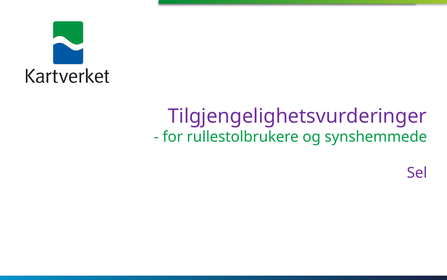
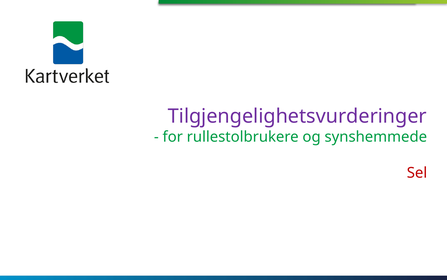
Sel colour: purple -> red
